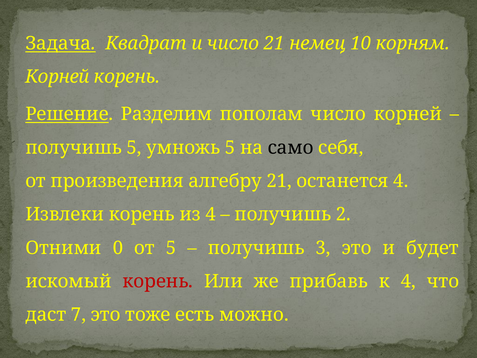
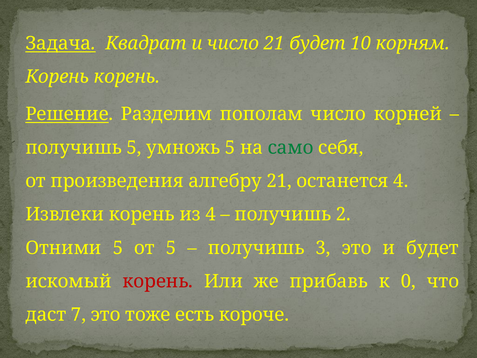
21 немец: немец -> будет
Корней at (57, 77): Корней -> Корень
само colour: black -> green
Отними 0: 0 -> 5
к 4: 4 -> 0
можно: можно -> короче
